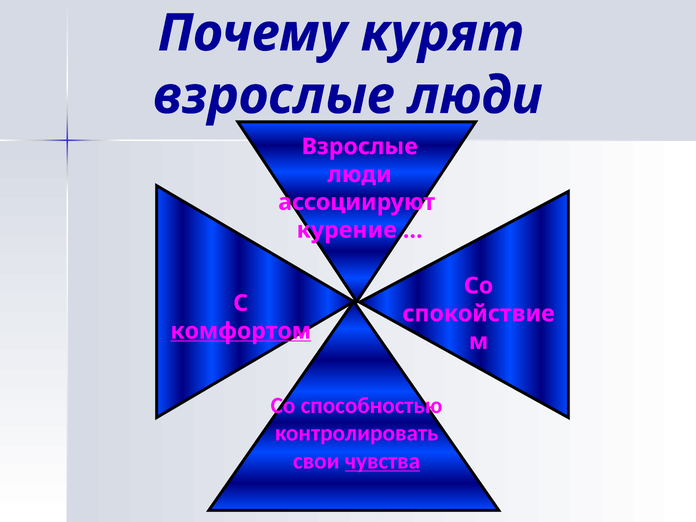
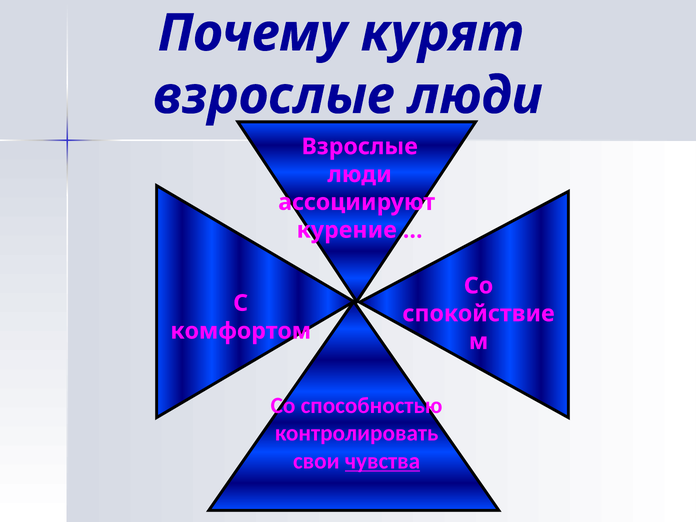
комфортом underline: present -> none
